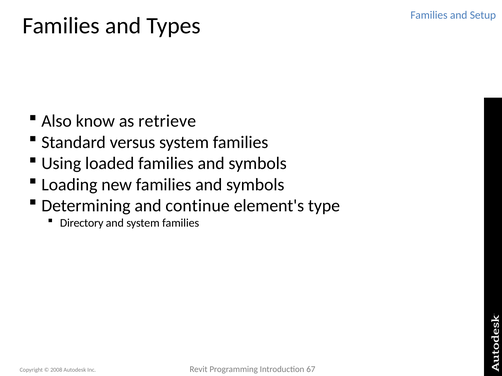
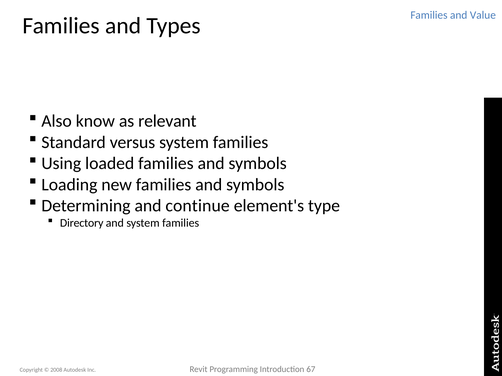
Setup: Setup -> Value
retrieve: retrieve -> relevant
